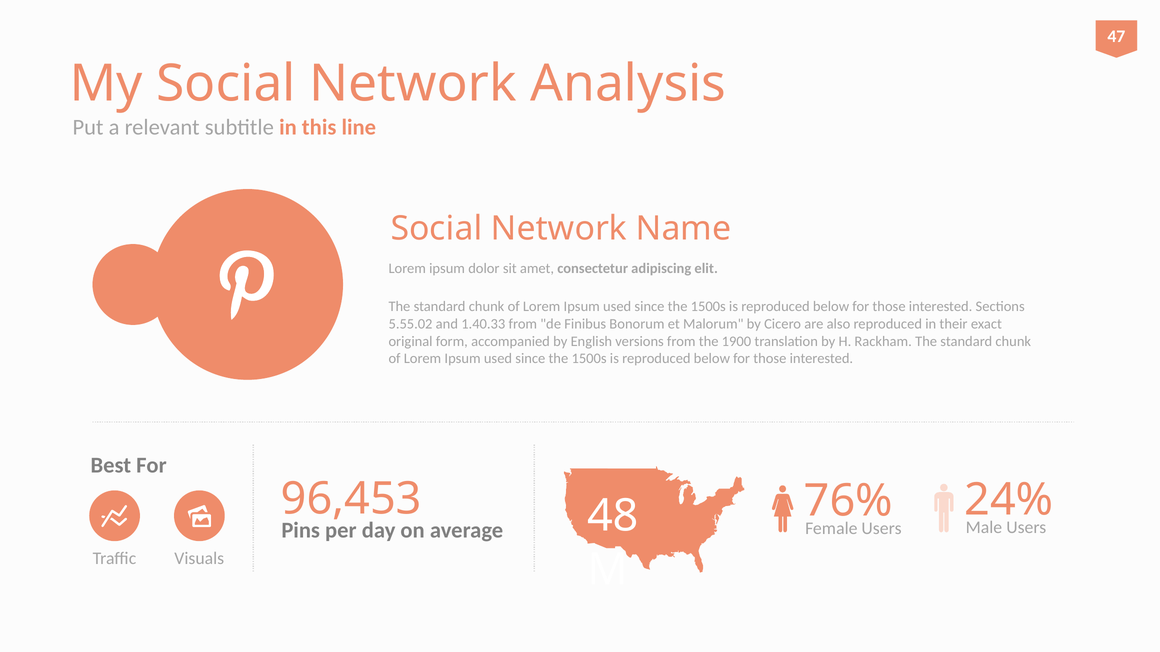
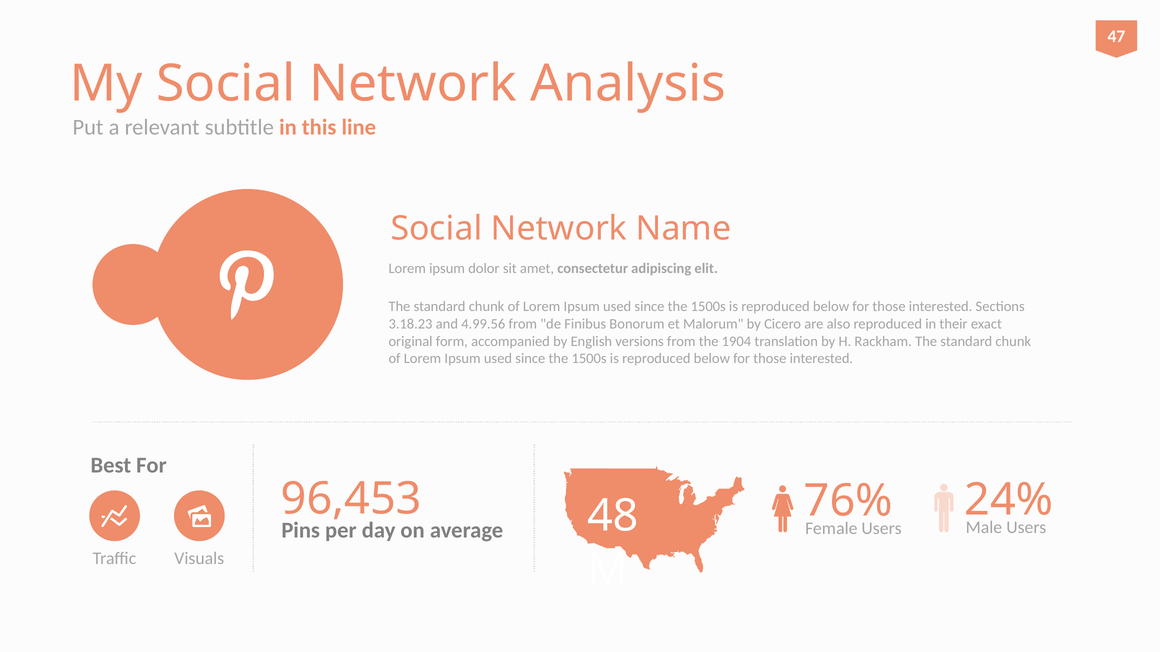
5.55.02: 5.55.02 -> 3.18.23
1.40.33: 1.40.33 -> 4.99.56
1900: 1900 -> 1904
